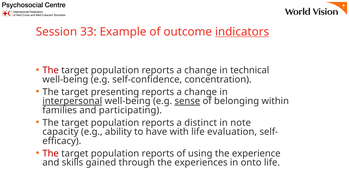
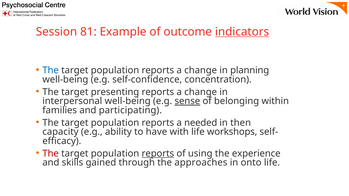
33: 33 -> 81
The at (51, 70) colour: red -> blue
technical: technical -> planning
interpersonal underline: present -> none
distinct: distinct -> needed
note: note -> then
evaluation: evaluation -> workshops
reports at (158, 154) underline: none -> present
experiences: experiences -> approaches
